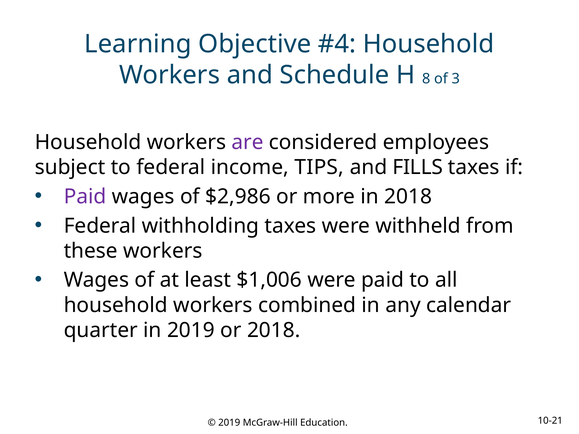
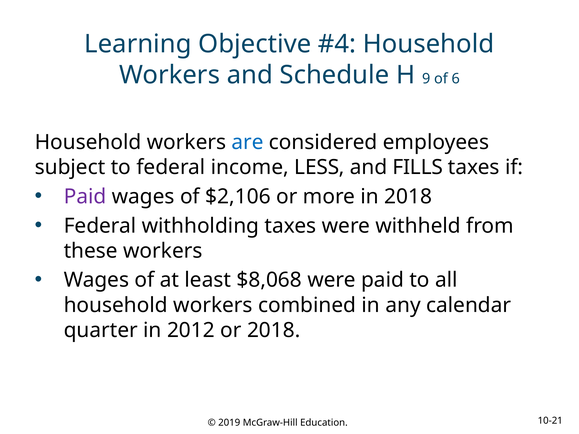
8: 8 -> 9
3: 3 -> 6
are colour: purple -> blue
TIPS: TIPS -> LESS
$2,986: $2,986 -> $2,106
$1,006: $1,006 -> $8,068
in 2019: 2019 -> 2012
